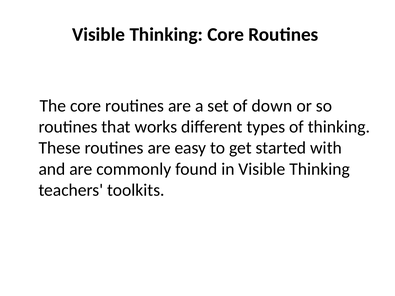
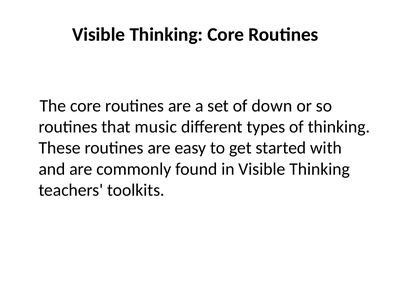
works: works -> music
